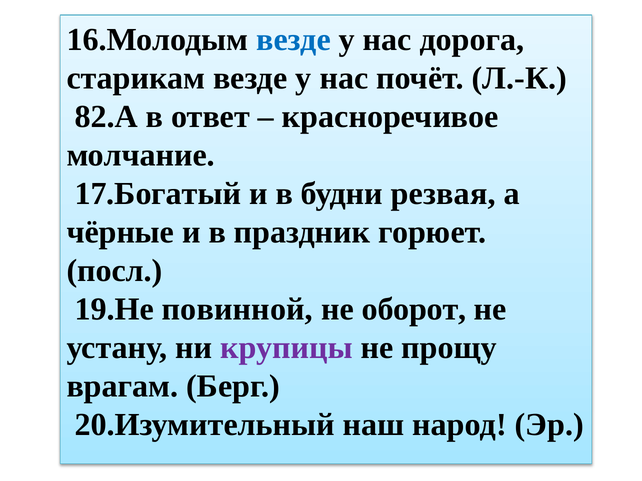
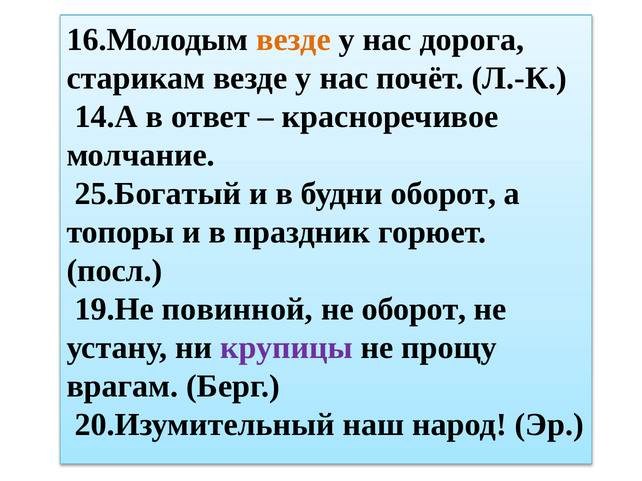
везде at (294, 40) colour: blue -> orange
82.А: 82.А -> 14.А
17.Богатый: 17.Богатый -> 25.Богатый
будни резвая: резвая -> оборот
чёрные: чёрные -> топоры
